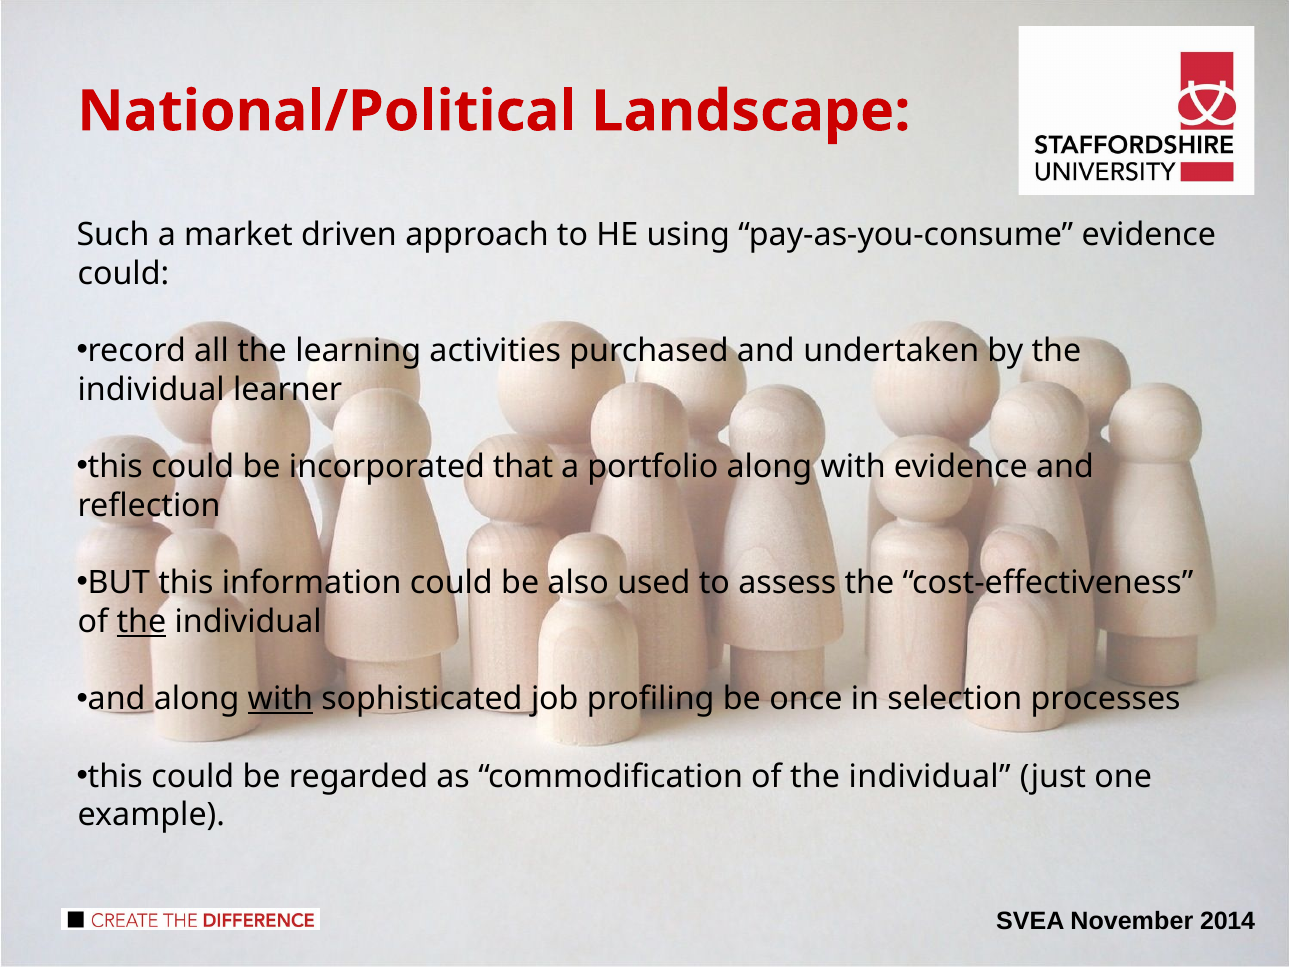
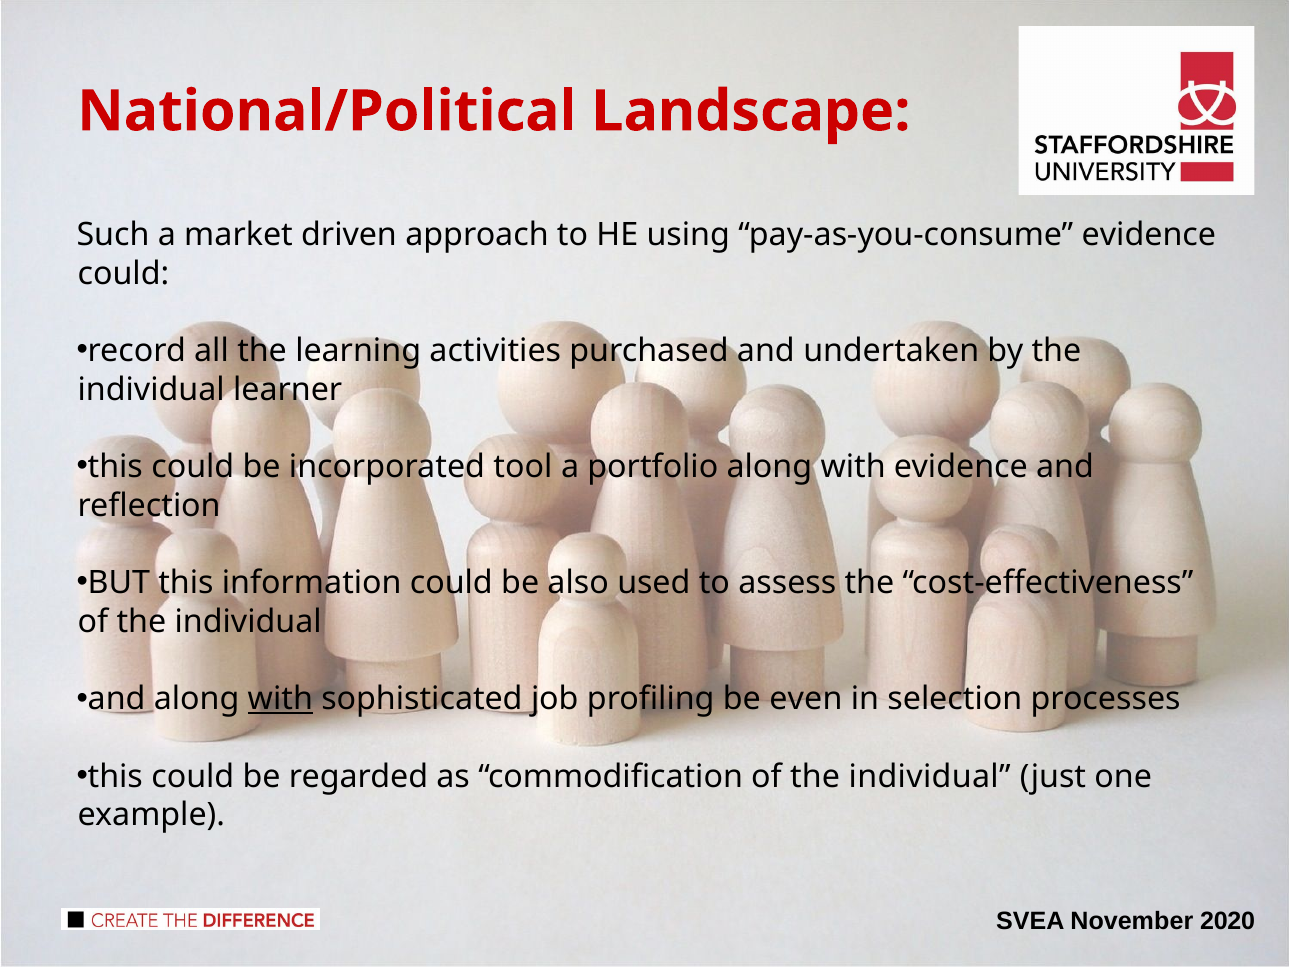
that: that -> tool
the at (141, 622) underline: present -> none
once: once -> even
2014: 2014 -> 2020
